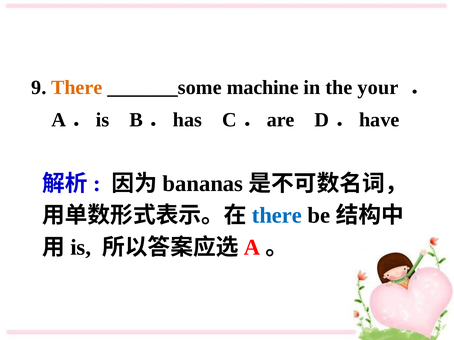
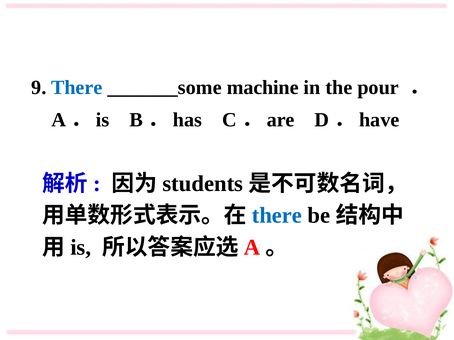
There at (77, 88) colour: orange -> blue
your: your -> pour
bananas: bananas -> students
